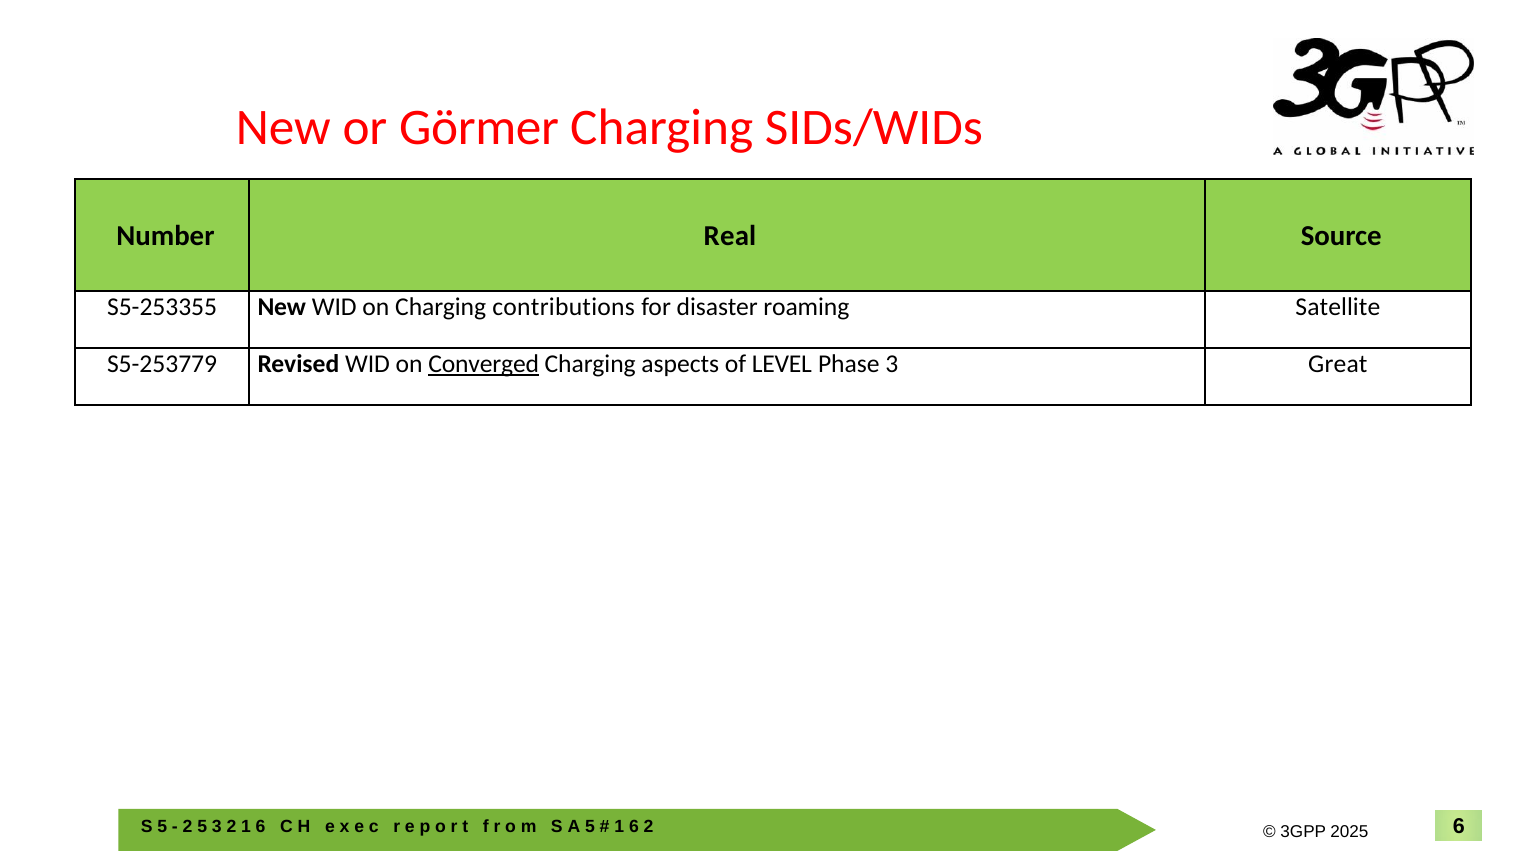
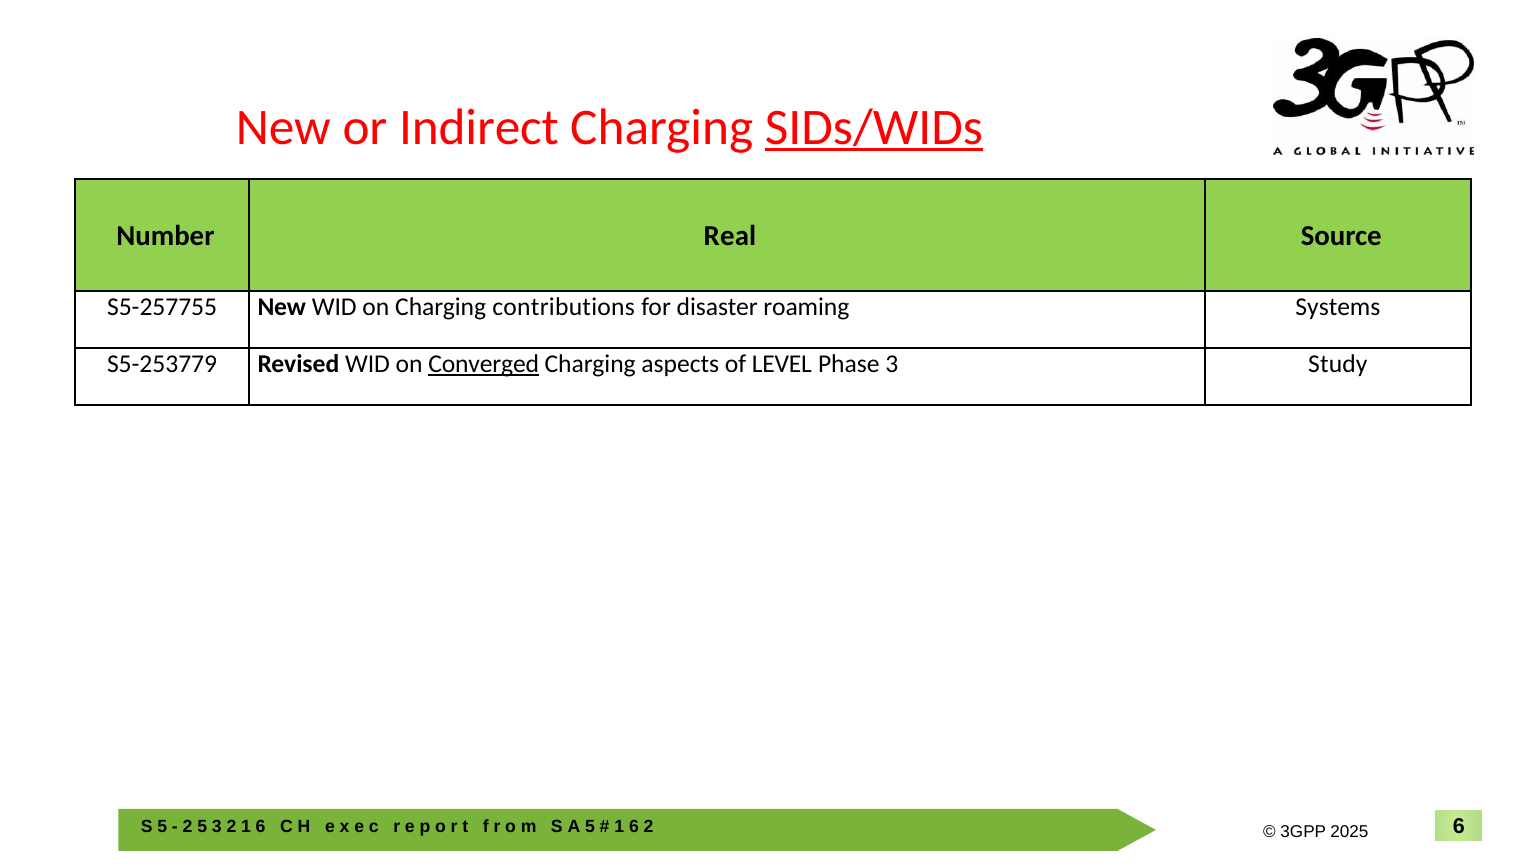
Görmer: Görmer -> Indirect
SIDs/WIDs underline: none -> present
S5-253355: S5-253355 -> S5-257755
Satellite: Satellite -> Systems
Great: Great -> Study
